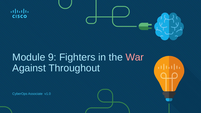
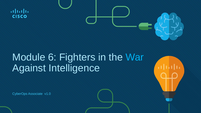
9: 9 -> 6
War colour: pink -> light blue
Throughout: Throughout -> Intelligence
